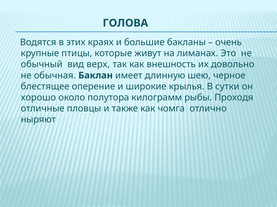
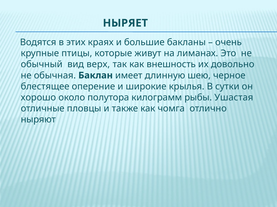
ГОЛОВА: ГОЛОВА -> НЫРЯЕТ
Проходя: Проходя -> Ушастая
